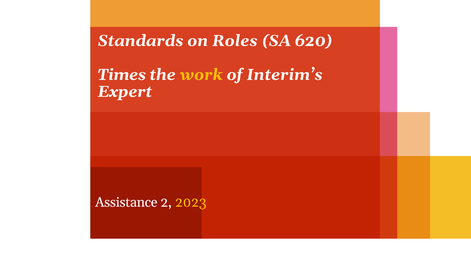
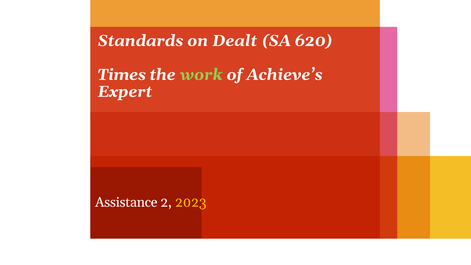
Roles: Roles -> Dealt
work colour: yellow -> light green
Interim’s: Interim’s -> Achieve’s
